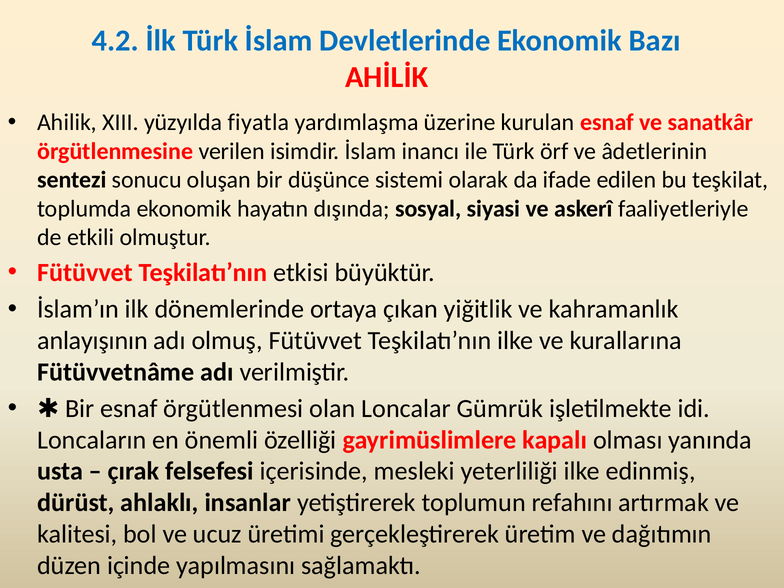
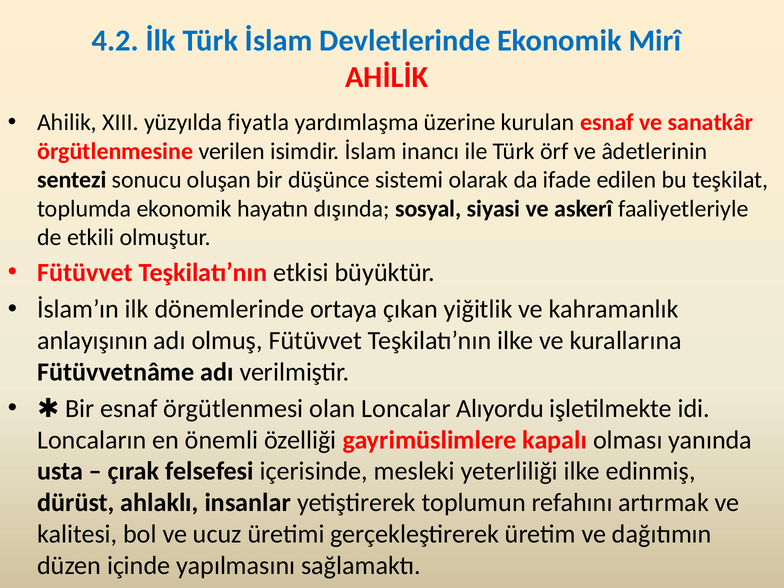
Bazı: Bazı -> Mirî
Gümrük: Gümrük -> Alıyordu
